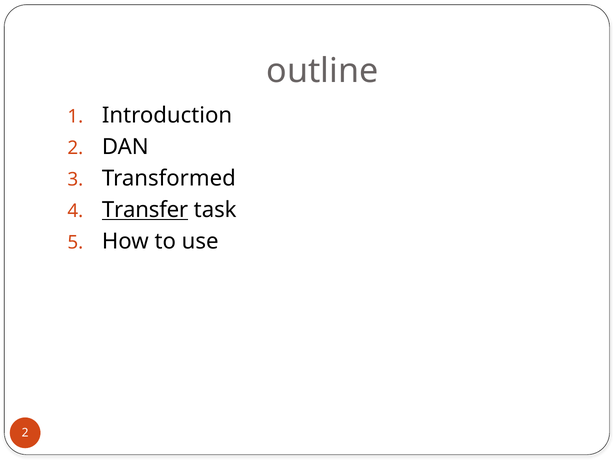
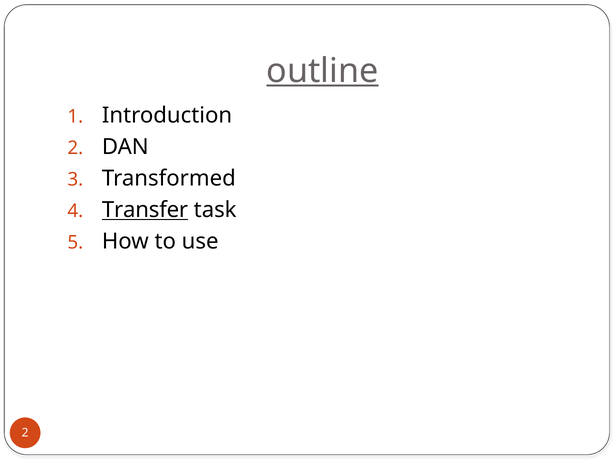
outline underline: none -> present
